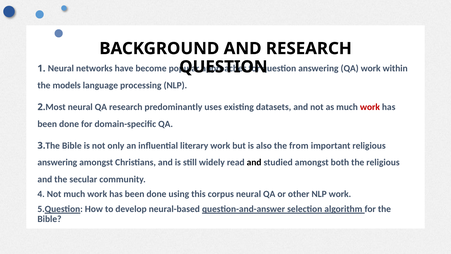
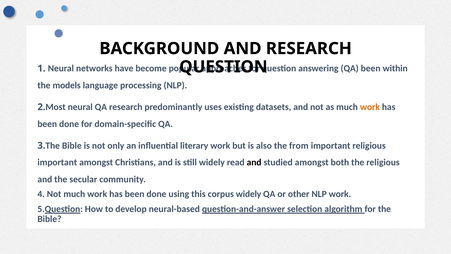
QA work: work -> been
work at (370, 107) colour: red -> orange
answering at (57, 162): answering -> important
corpus neural: neural -> widely
